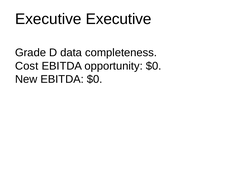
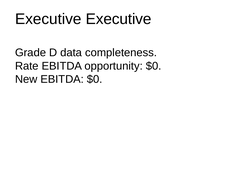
Cost: Cost -> Rate
